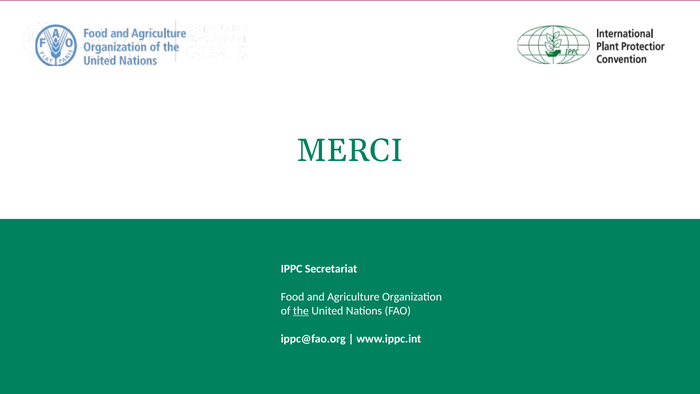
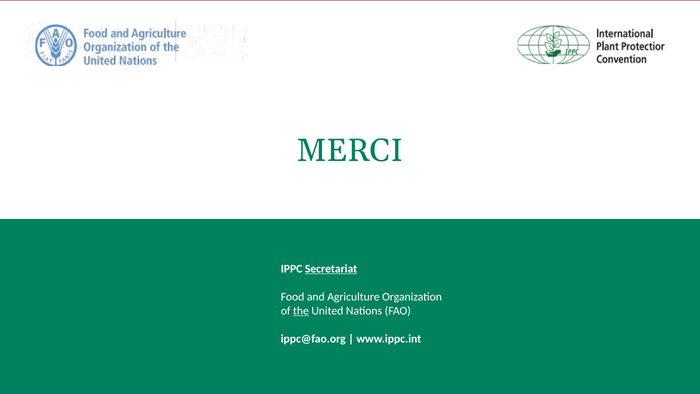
Secretariat underline: none -> present
